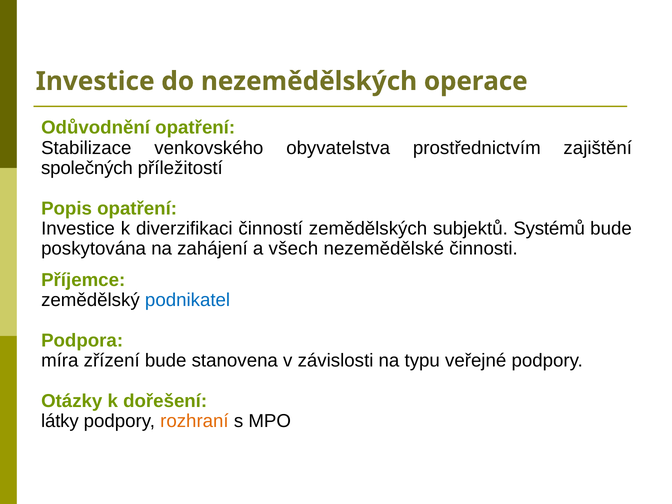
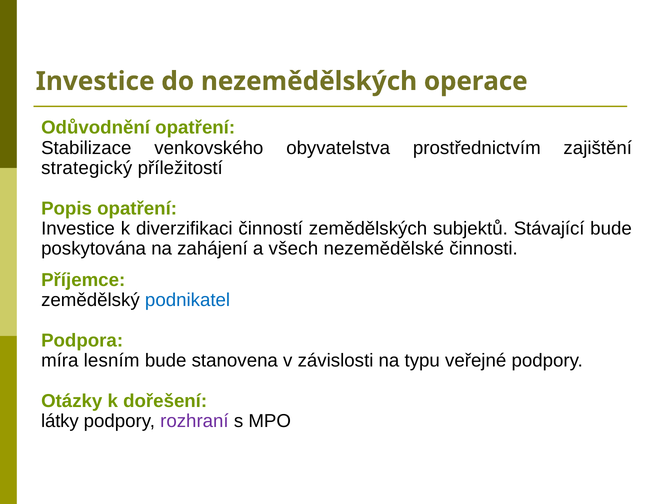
společných: společných -> strategický
Systémů: Systémů -> Stávající
zřízení: zřízení -> lesním
rozhraní colour: orange -> purple
